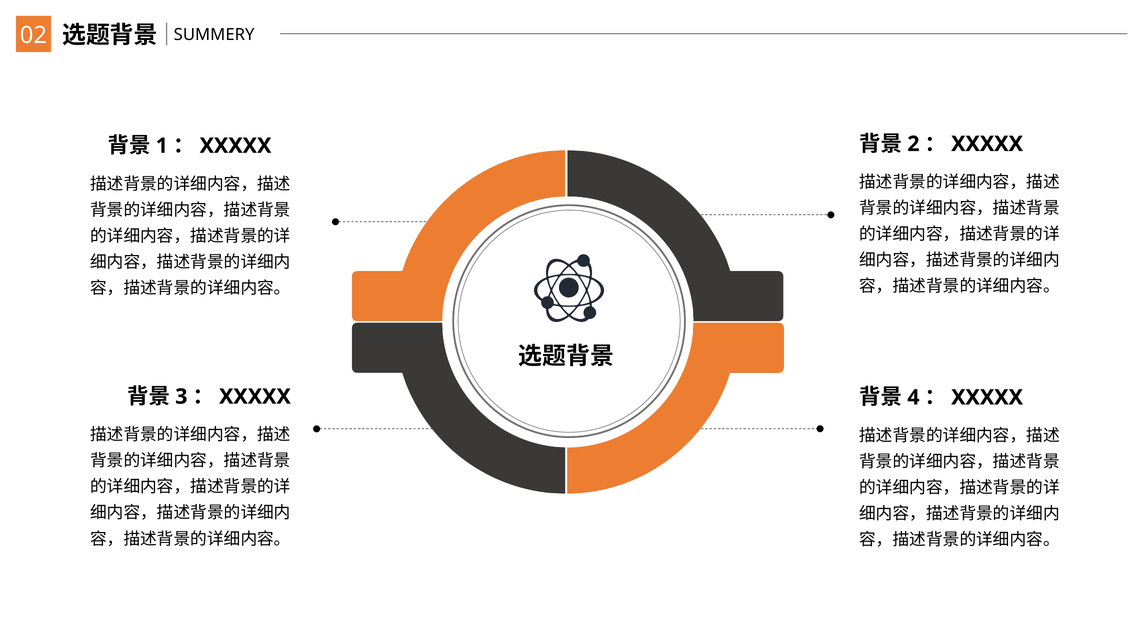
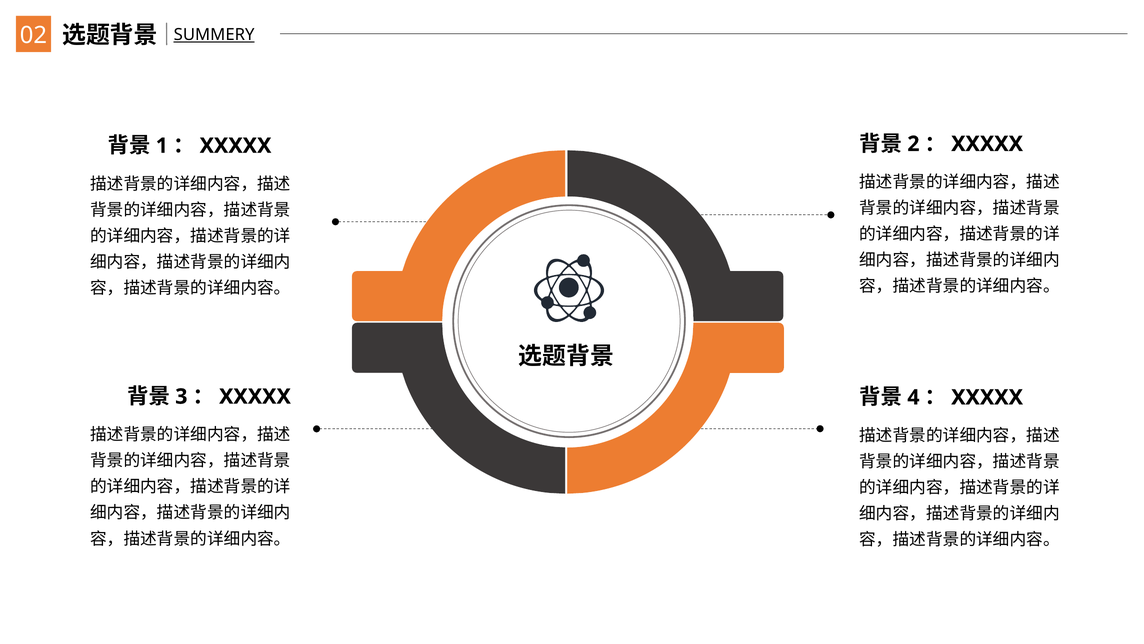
SUMMERY underline: none -> present
